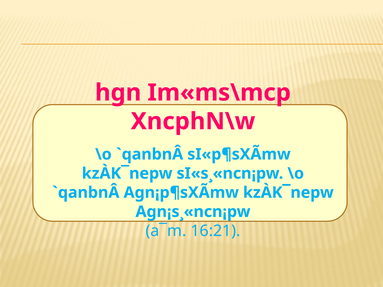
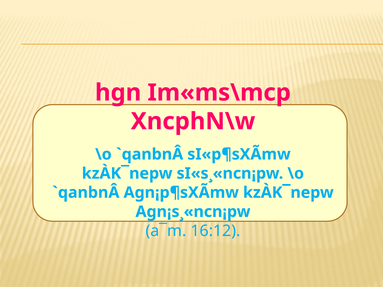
16:21: 16:21 -> 16:12
